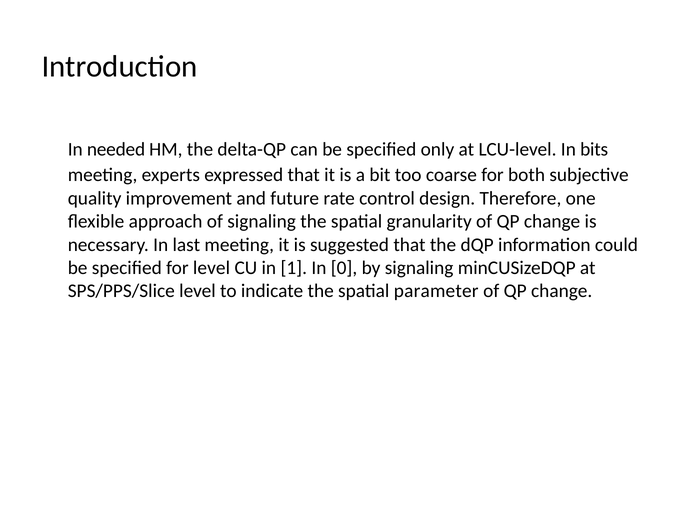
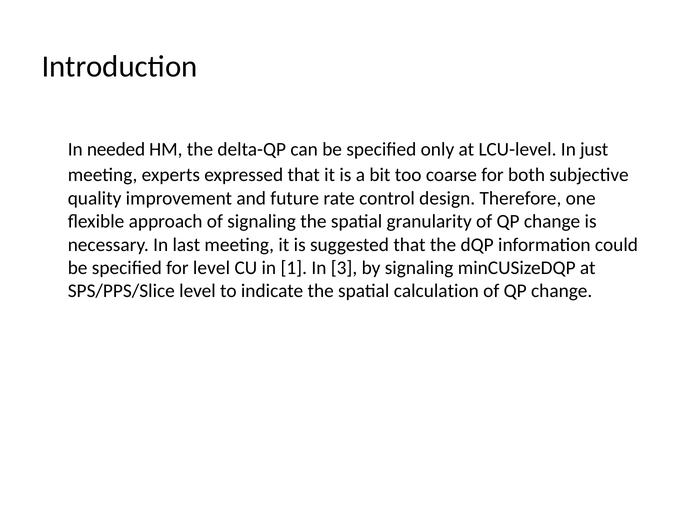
bits: bits -> just
0: 0 -> 3
parameter: parameter -> calculation
